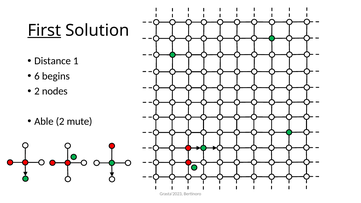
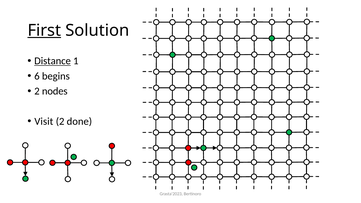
Distance underline: none -> present
Able: Able -> Visit
mute: mute -> done
